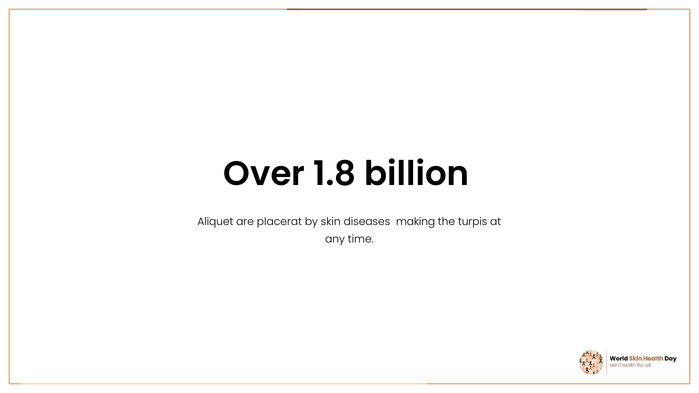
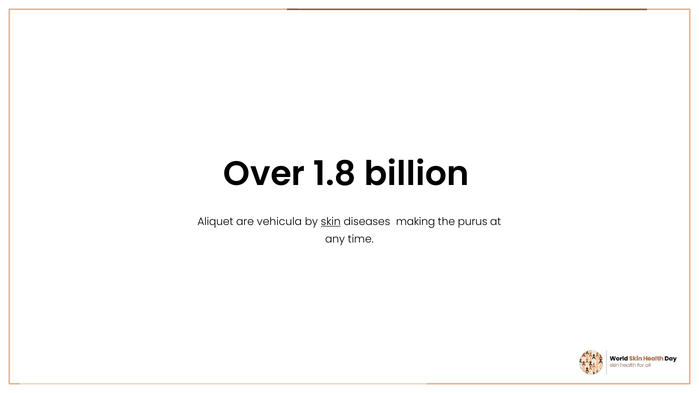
placerat: placerat -> vehicula
skin underline: none -> present
turpis: turpis -> purus
